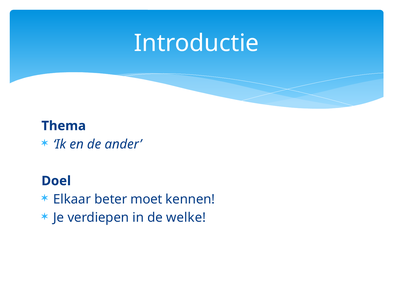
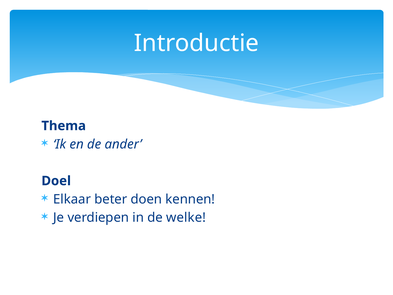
moet: moet -> doen
